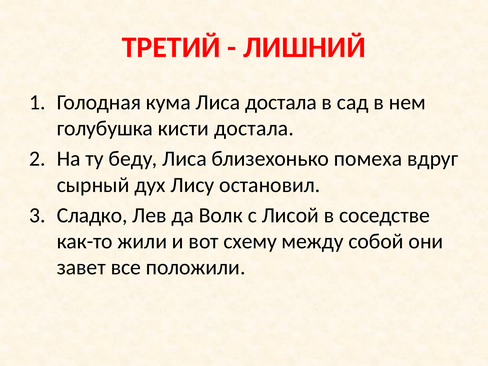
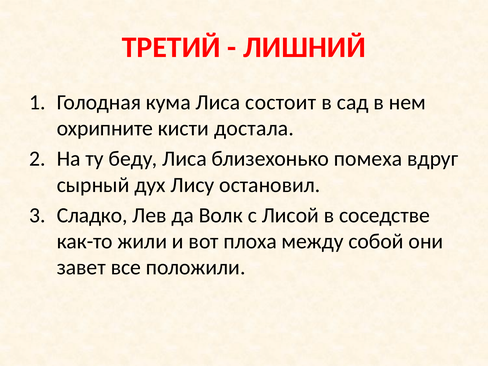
Лиса достала: достала -> состоит
голубушка: голубушка -> охрипните
схему: схему -> плоха
